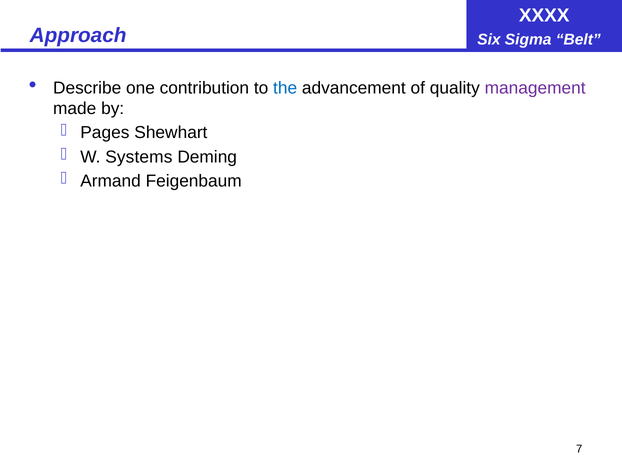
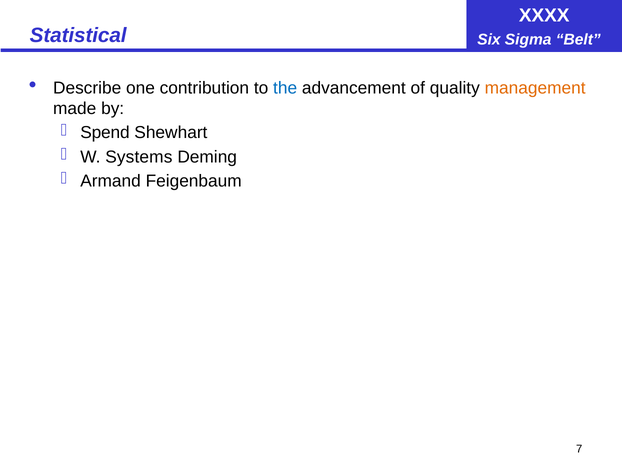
Approach: Approach -> Statistical
management colour: purple -> orange
Pages: Pages -> Spend
